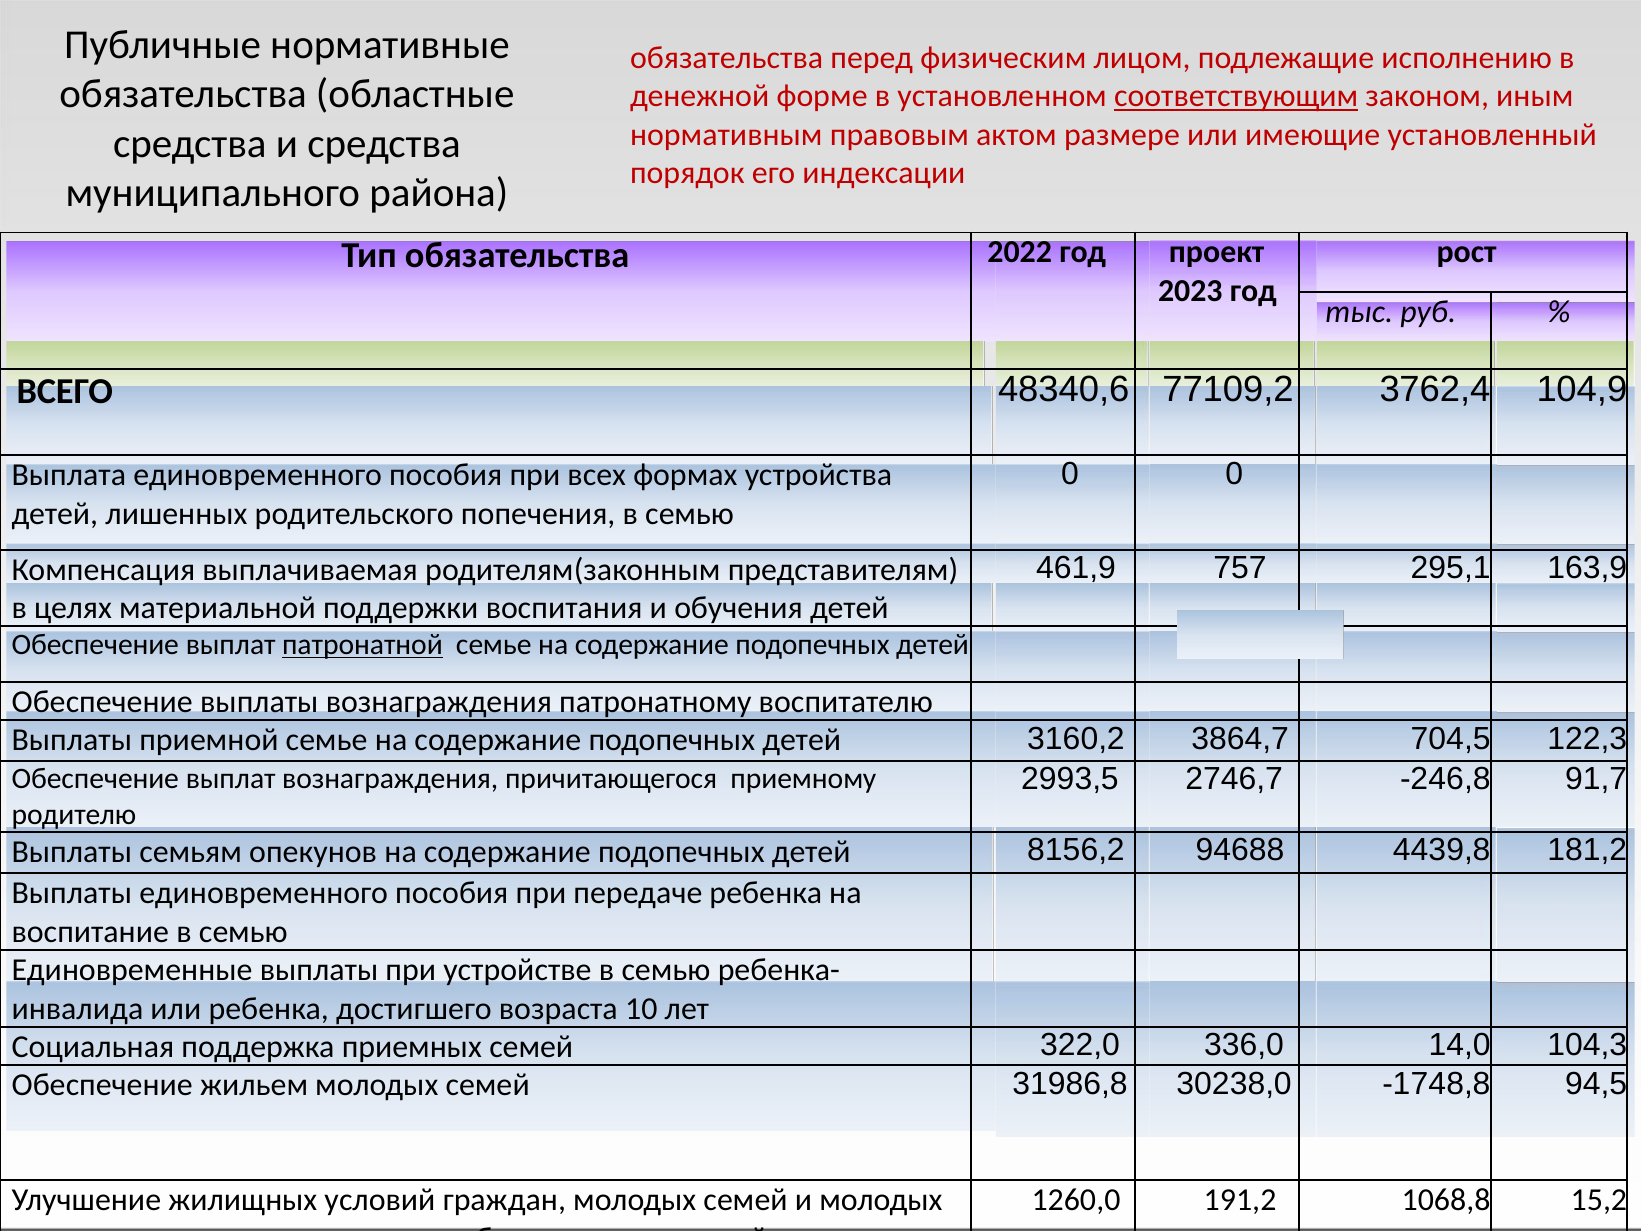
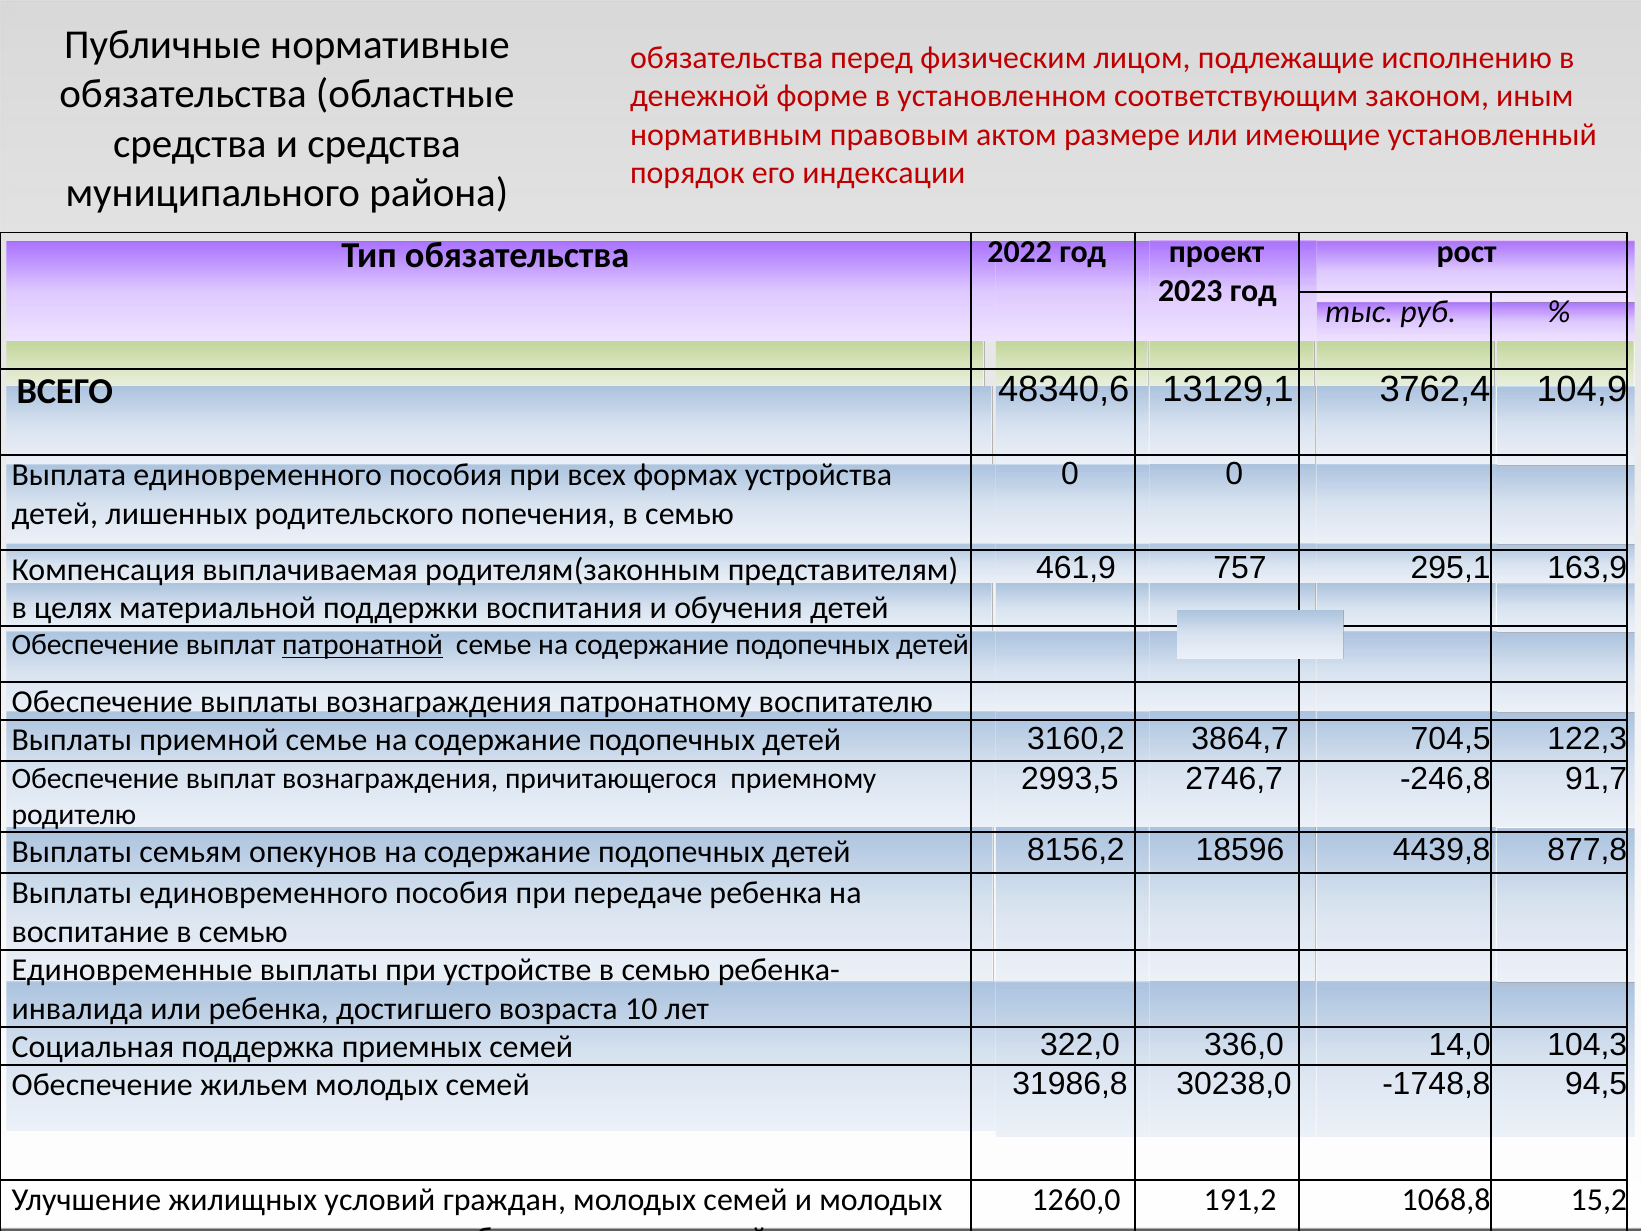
соответствующим underline: present -> none
77109,2: 77109,2 -> 13129,1
94688: 94688 -> 18596
181,2: 181,2 -> 877,8
